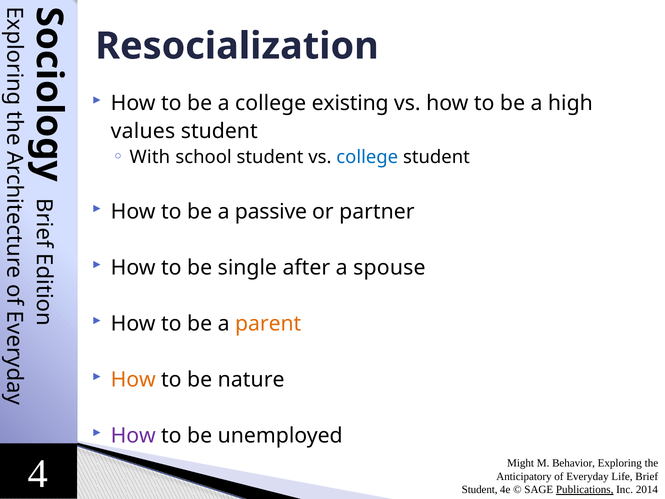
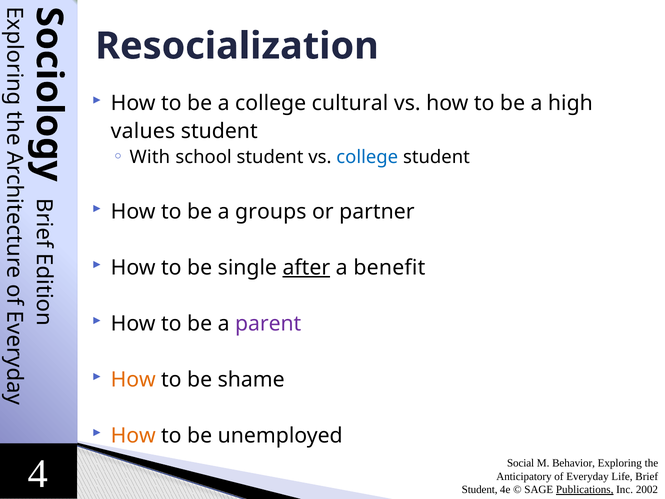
existing: existing -> cultural
passive: passive -> groups
after underline: none -> present
spouse: spouse -> benefit
parent colour: orange -> purple
nature: nature -> shame
How at (133, 436) colour: purple -> orange
Might: Might -> Social
2014: 2014 -> 2002
